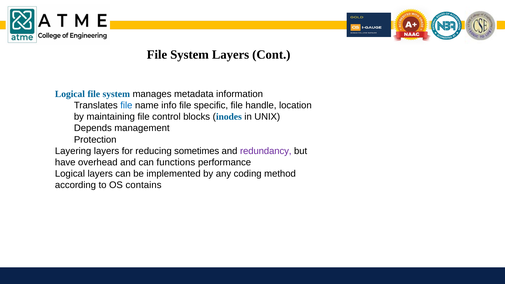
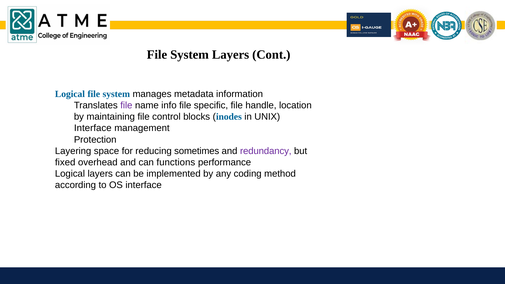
file at (126, 105) colour: blue -> purple
Depends at (93, 128): Depends -> Interface
Layering layers: layers -> space
have: have -> fixed
OS contains: contains -> interface
